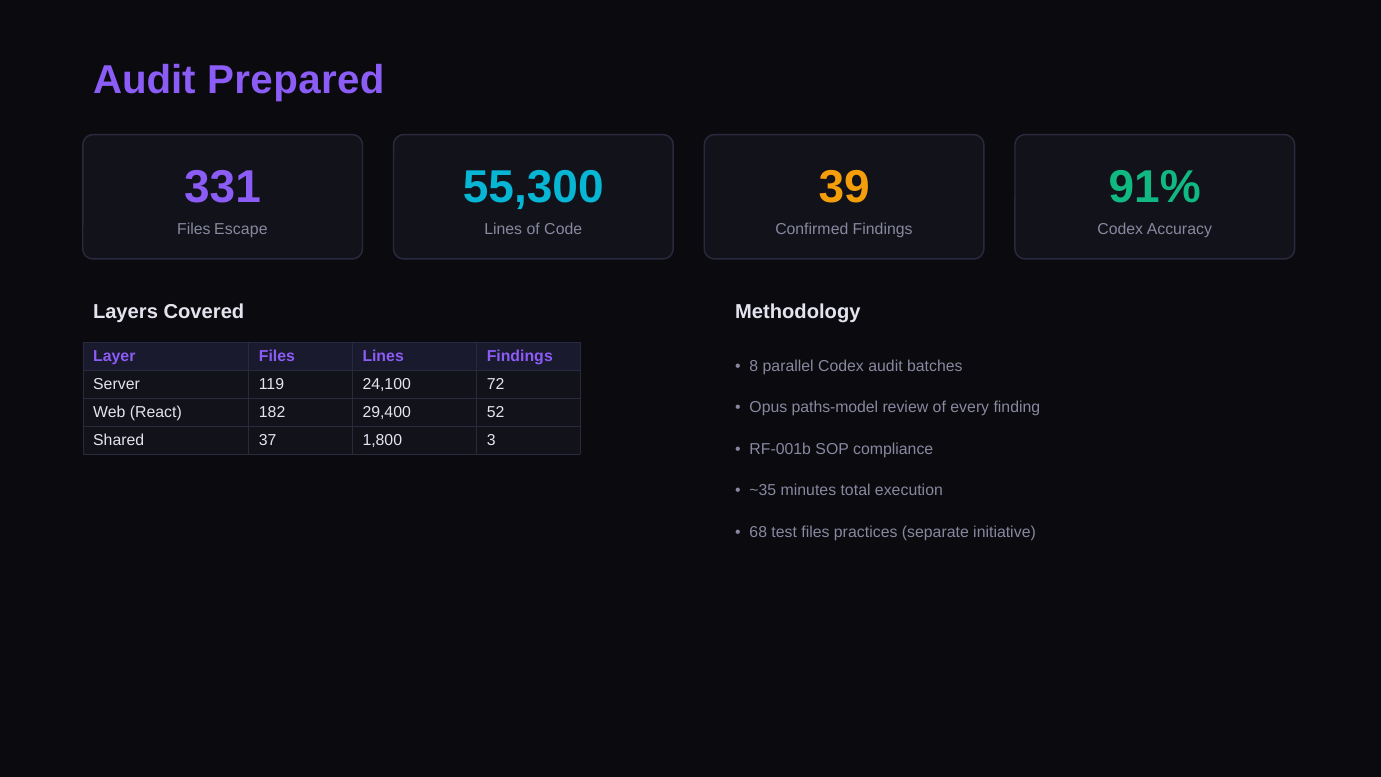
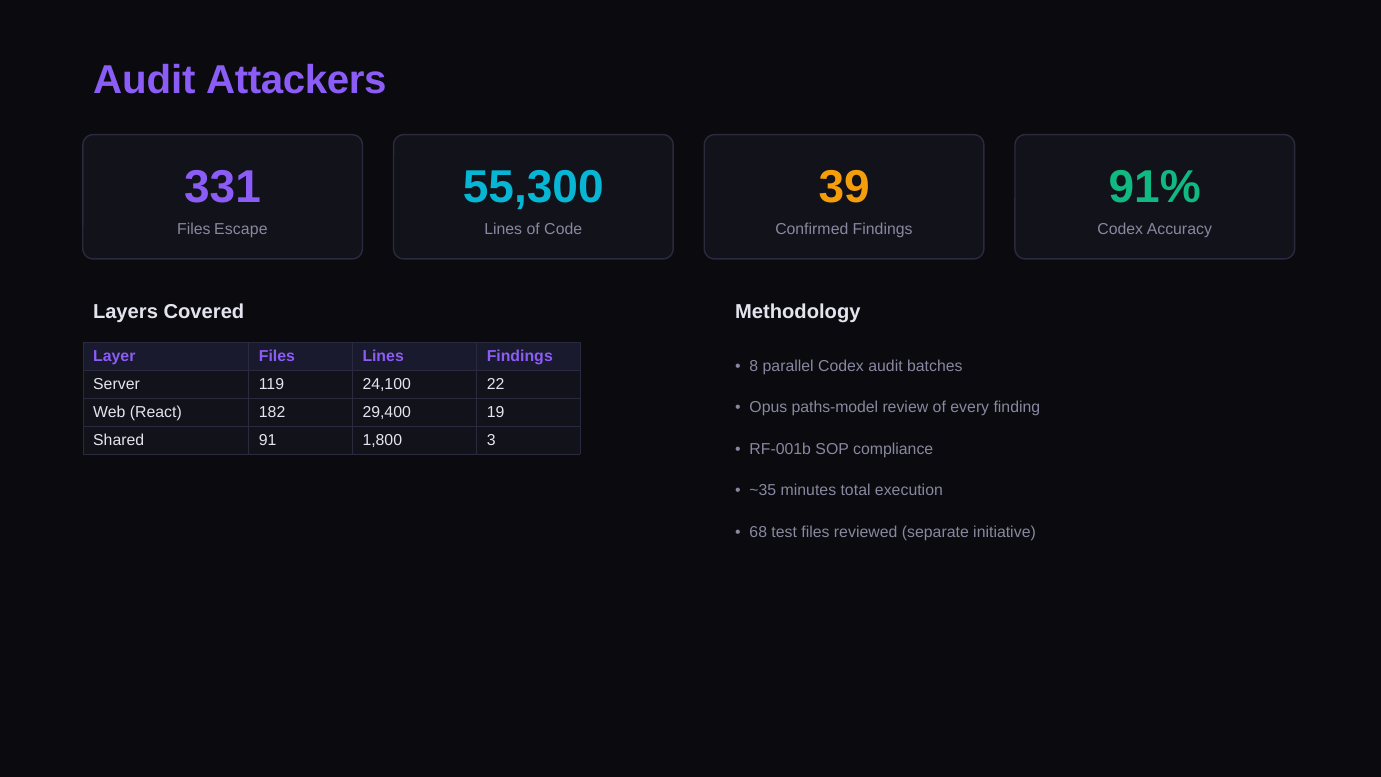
Prepared: Prepared -> Attackers
72: 72 -> 22
52: 52 -> 19
37: 37 -> 91
practices: practices -> reviewed
